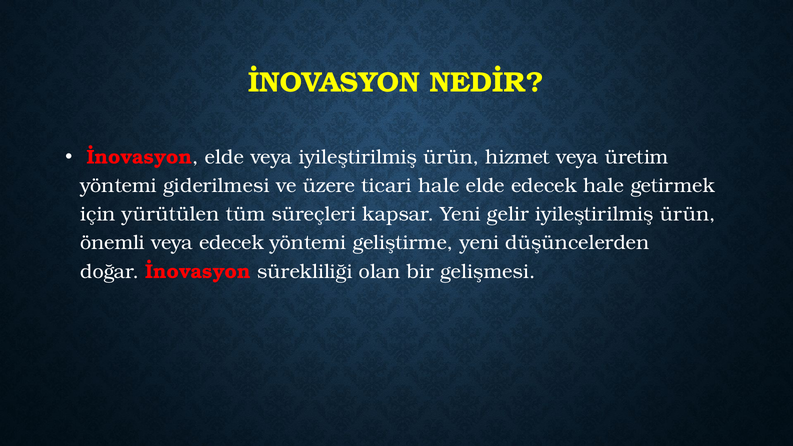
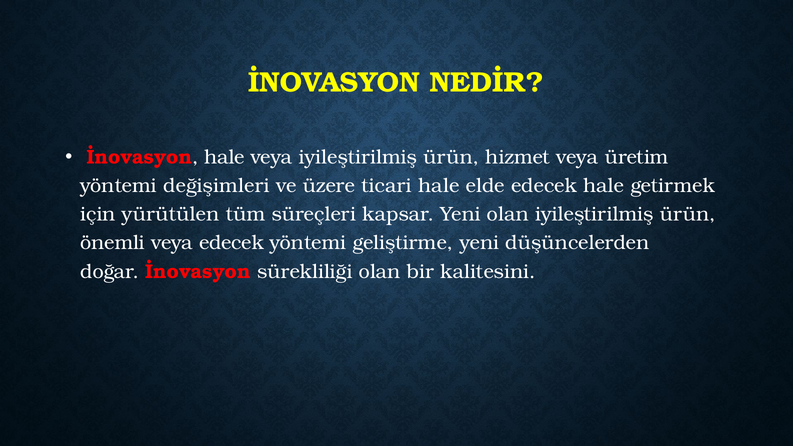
İnovasyon elde: elde -> hale
giderilmesi: giderilmesi -> değişimleri
Yeni gelir: gelir -> olan
gelişmesi: gelişmesi -> kalitesini
